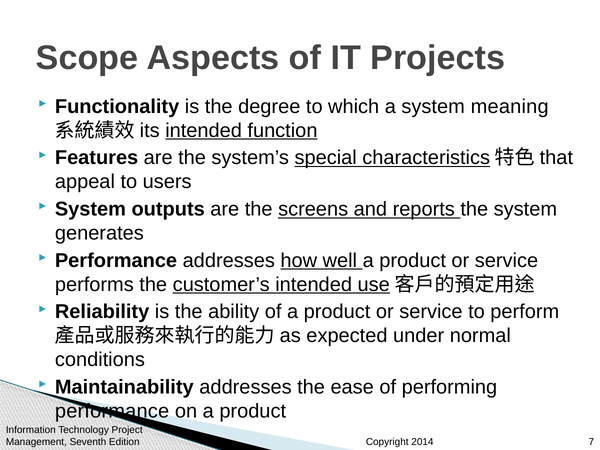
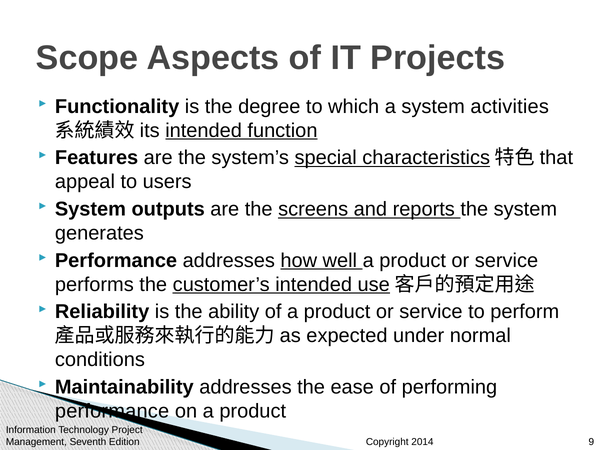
meaning: meaning -> activities
7: 7 -> 9
